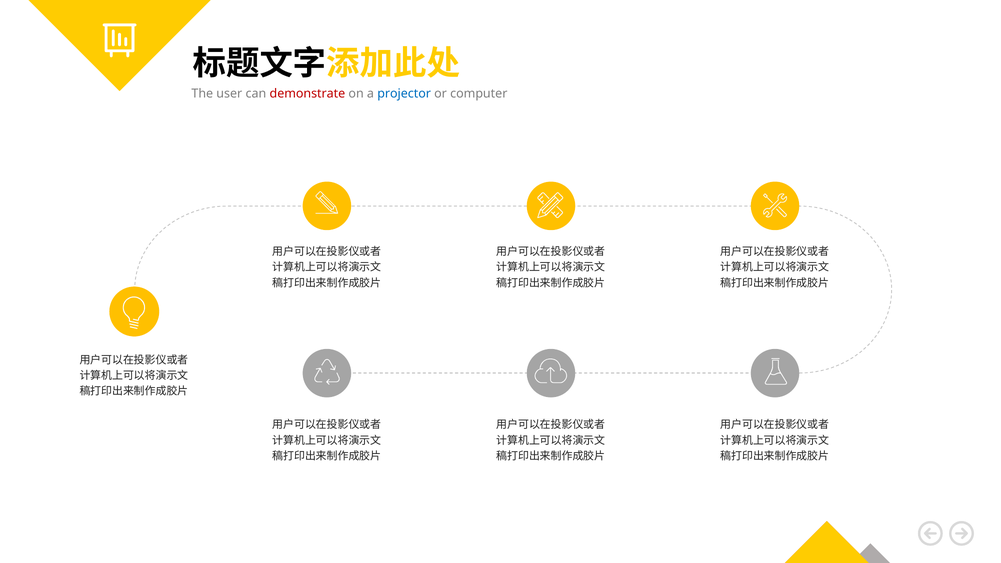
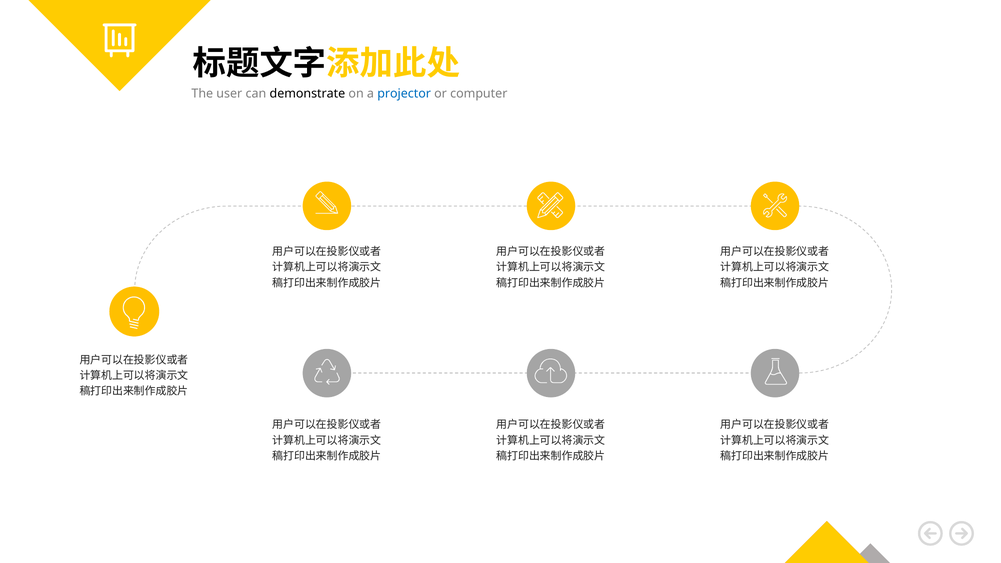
demonstrate colour: red -> black
